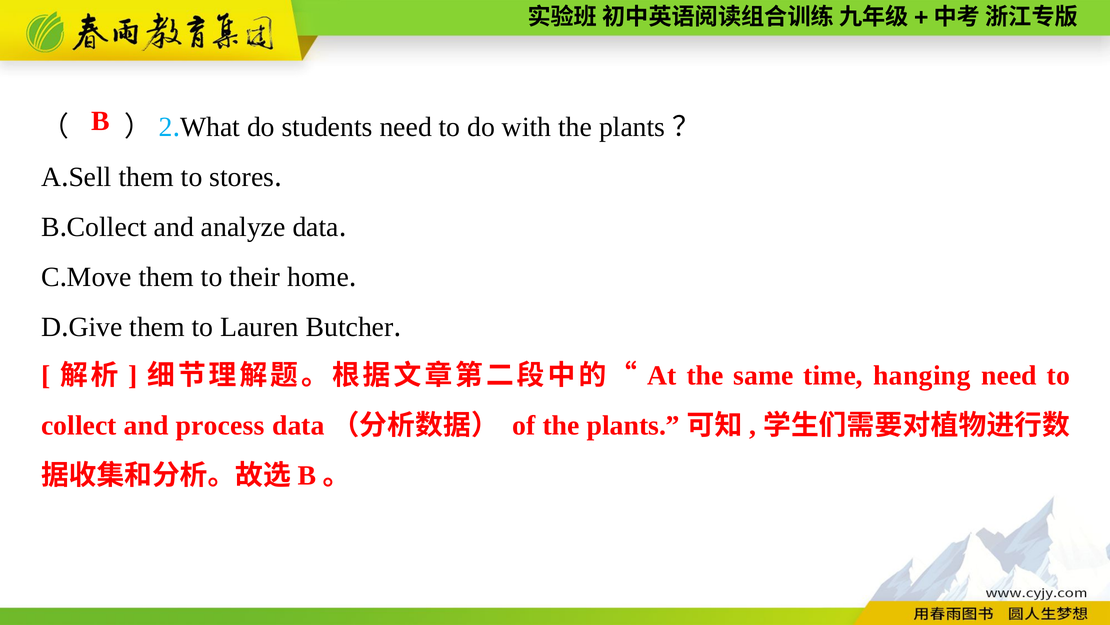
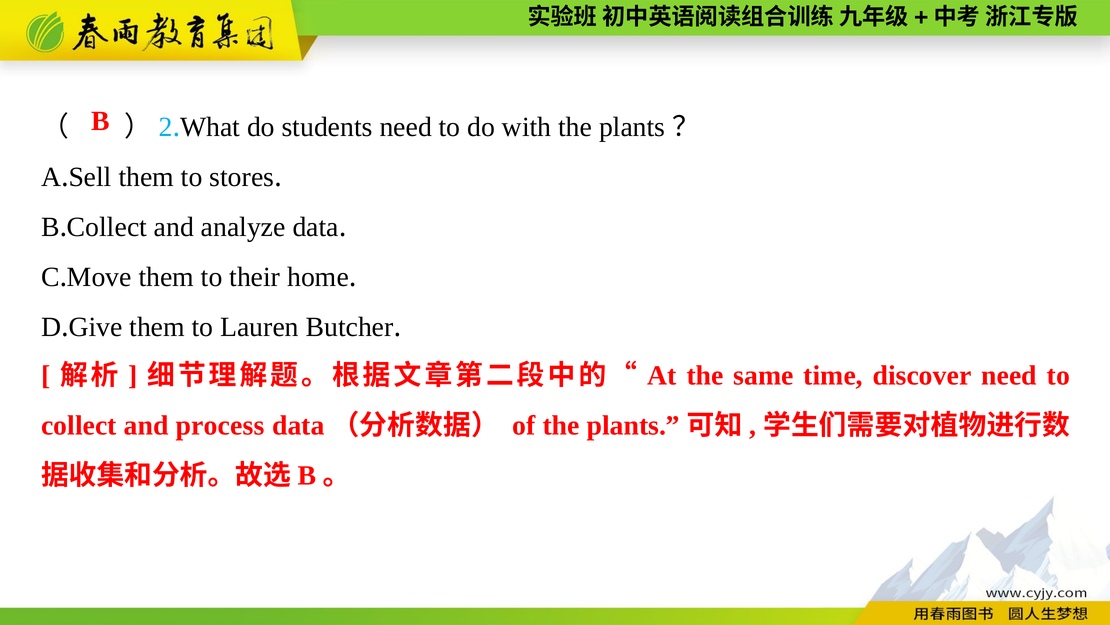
hanging: hanging -> discover
